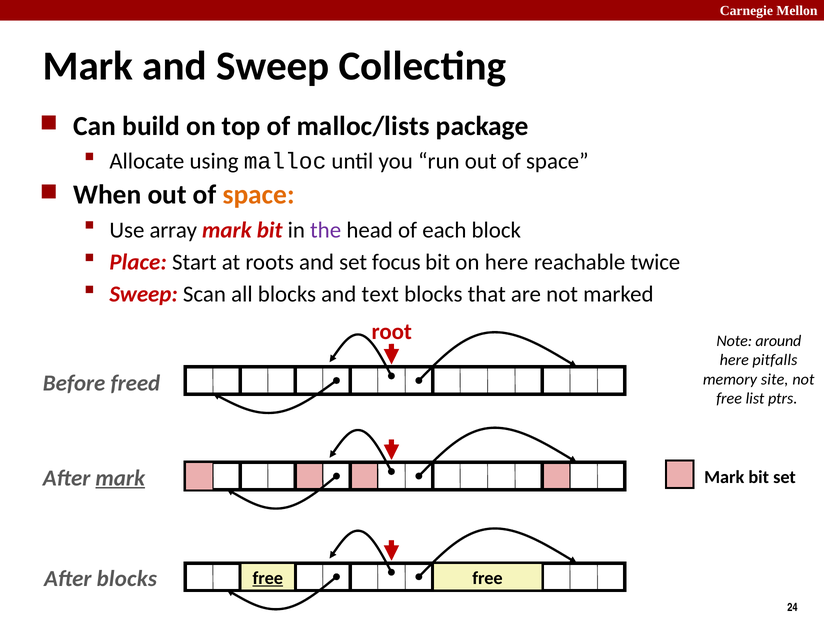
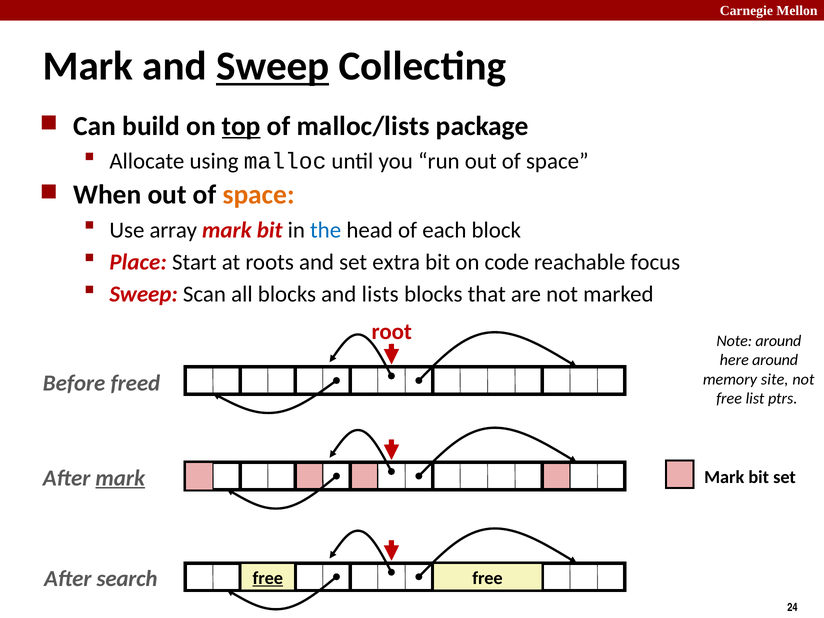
Sweep at (273, 66) underline: none -> present
top underline: none -> present
the colour: purple -> blue
focus: focus -> extra
on here: here -> code
twice: twice -> focus
text: text -> lists
here pitfalls: pitfalls -> around
After blocks: blocks -> search
